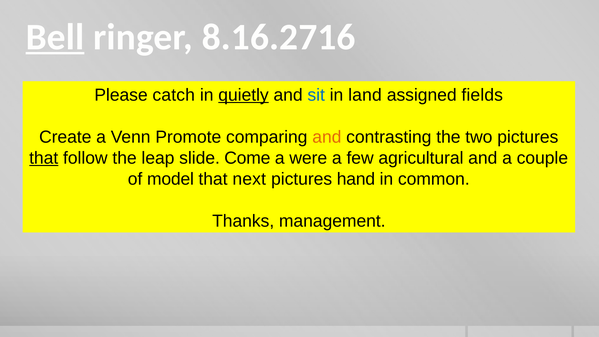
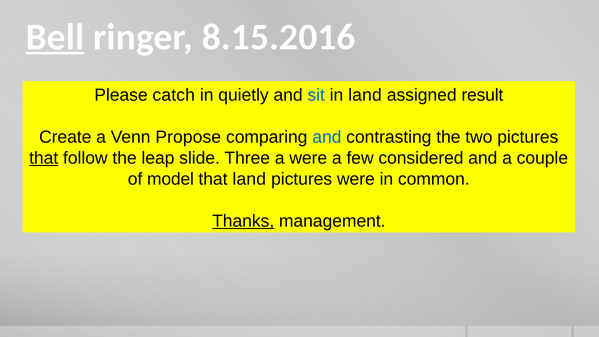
8.16.2716: 8.16.2716 -> 8.15.2016
quietly underline: present -> none
fields: fields -> result
Promote: Promote -> Propose
and at (327, 137) colour: orange -> blue
Come: Come -> Three
agricultural: agricultural -> considered
that next: next -> land
pictures hand: hand -> were
Thanks underline: none -> present
